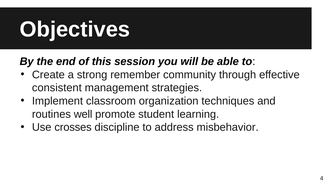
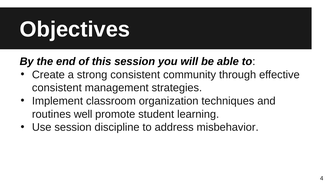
strong remember: remember -> consistent
Use crosses: crosses -> session
